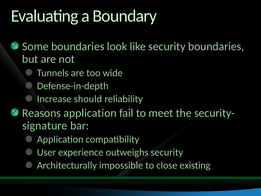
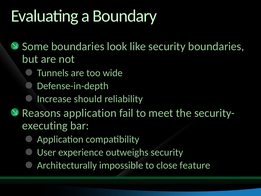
signature: signature -> executing
existing: existing -> feature
